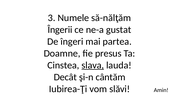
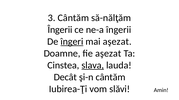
3 Numele: Numele -> Cântăm
ne-a gustat: gustat -> îngerii
îngeri underline: none -> present
mai partea: partea -> aşezat
fie presus: presus -> aşezat
